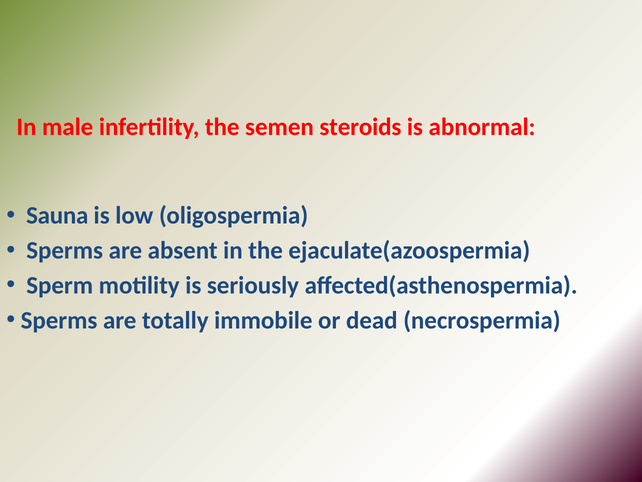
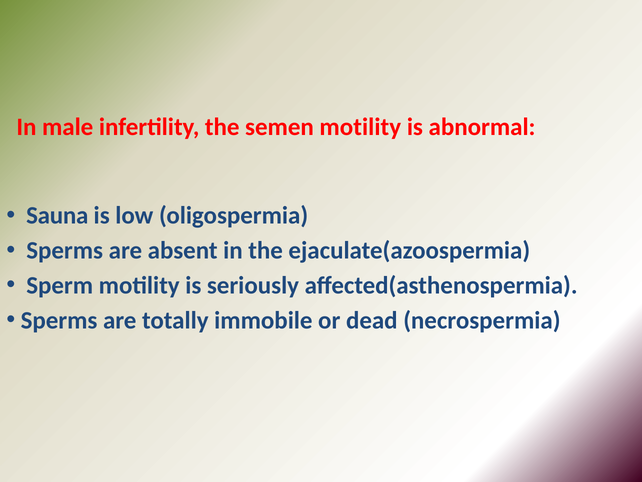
semen steroids: steroids -> motility
